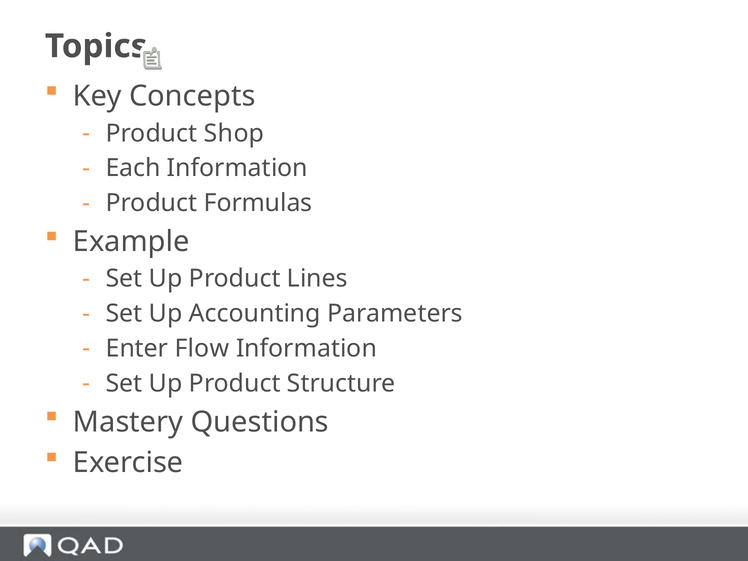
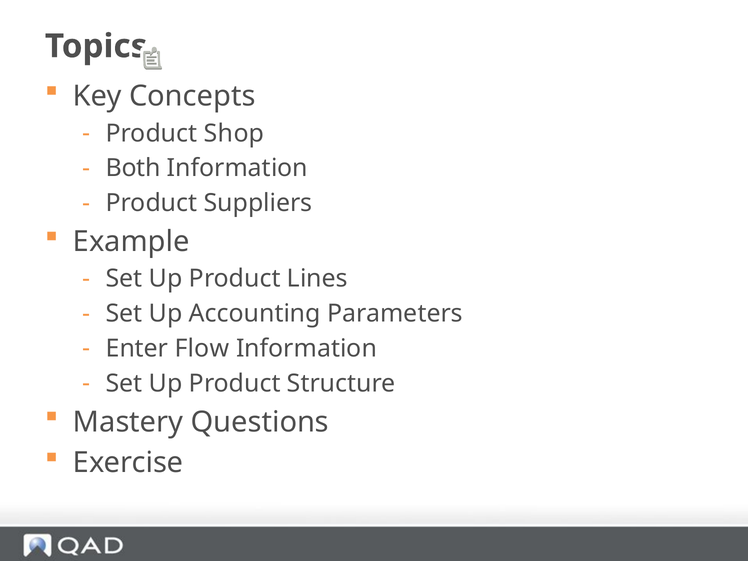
Each: Each -> Both
Formulas: Formulas -> Suppliers
